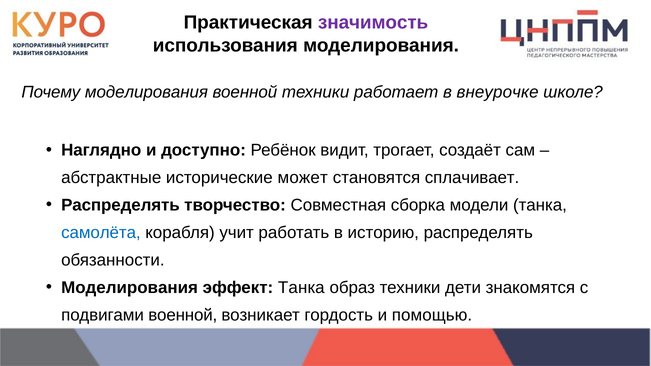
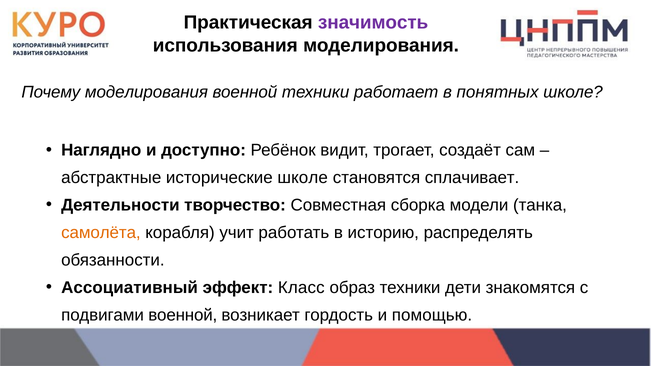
внеурочке: внеурочке -> понятных
исторические может: может -> школе
Распределять at (120, 205): Распределять -> Деятельности
самолёта colour: blue -> orange
Моделирования at (130, 288): Моделирования -> Ассоциативный
эффект Танка: Танка -> Класс
